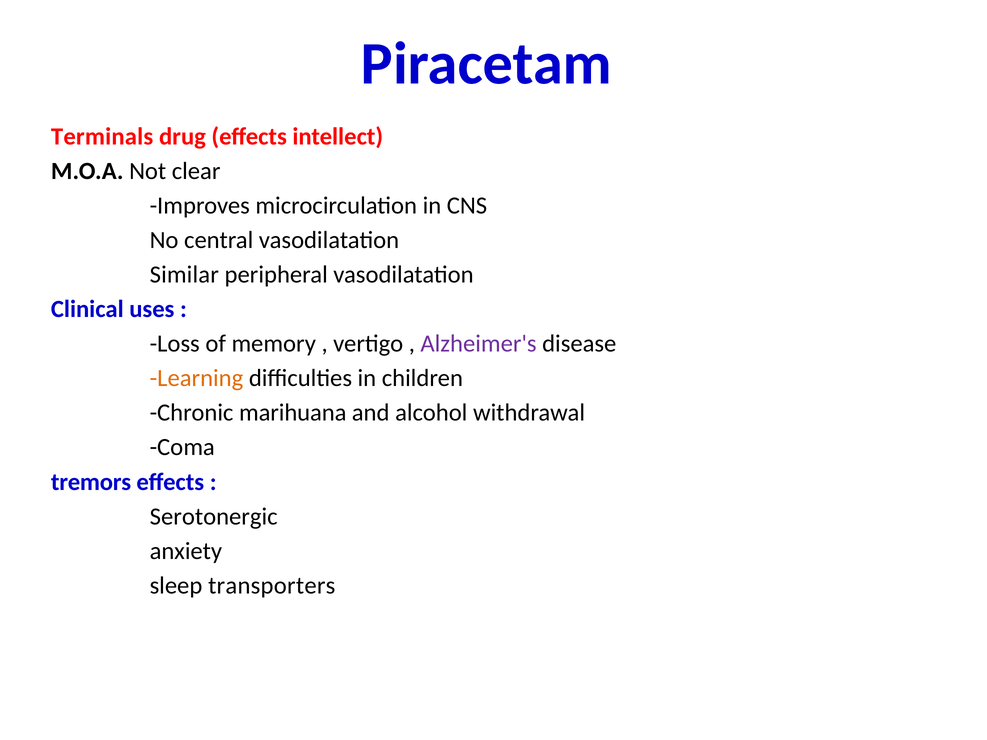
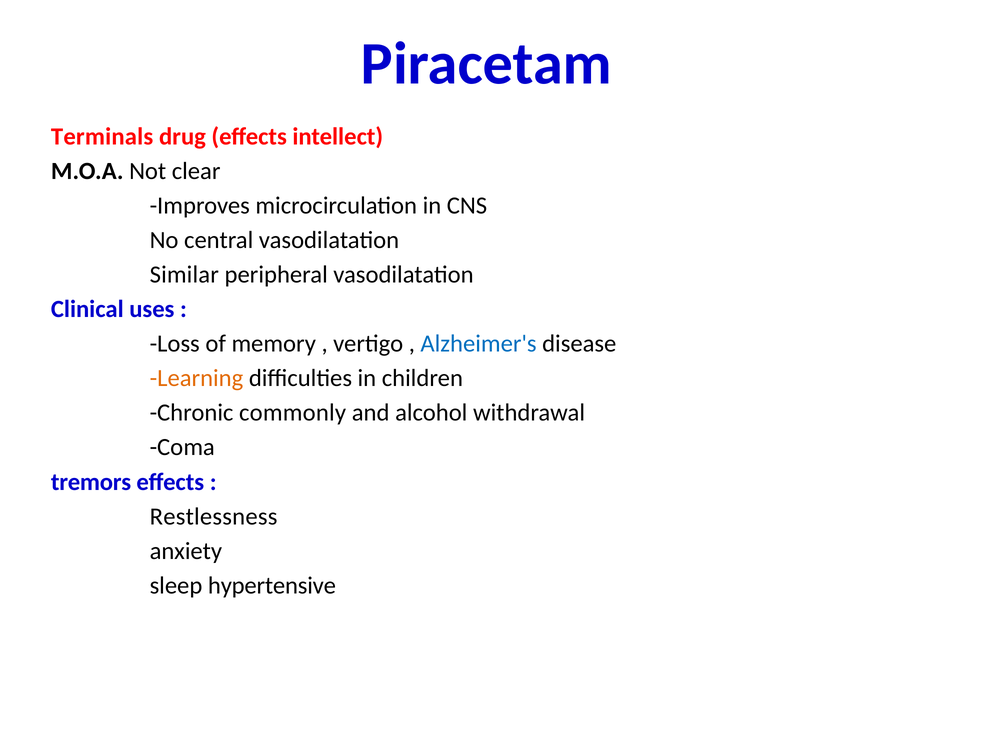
Alzheimer's colour: purple -> blue
marihuana: marihuana -> commonly
Serotonergic: Serotonergic -> Restlessness
transporters: transporters -> hypertensive
